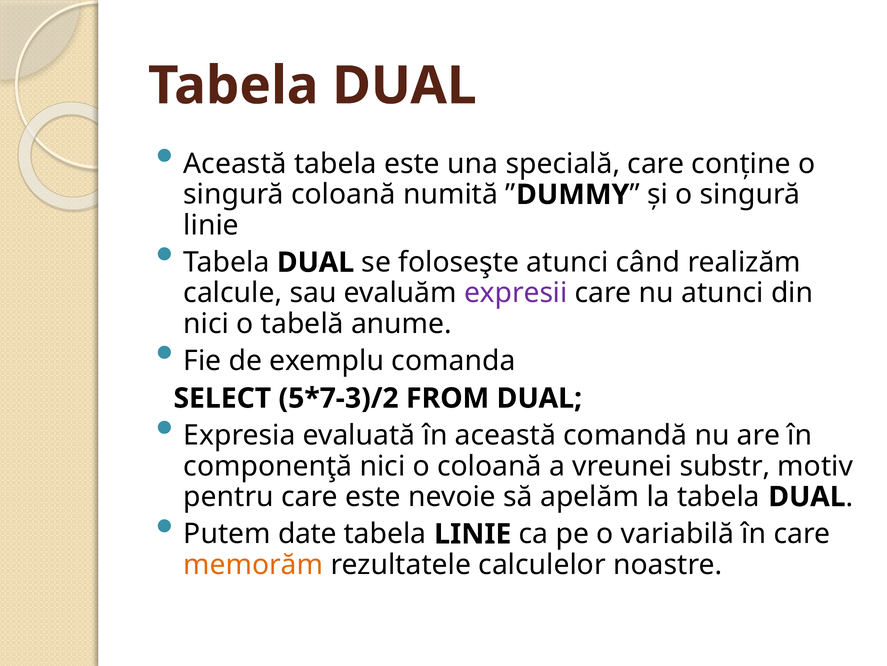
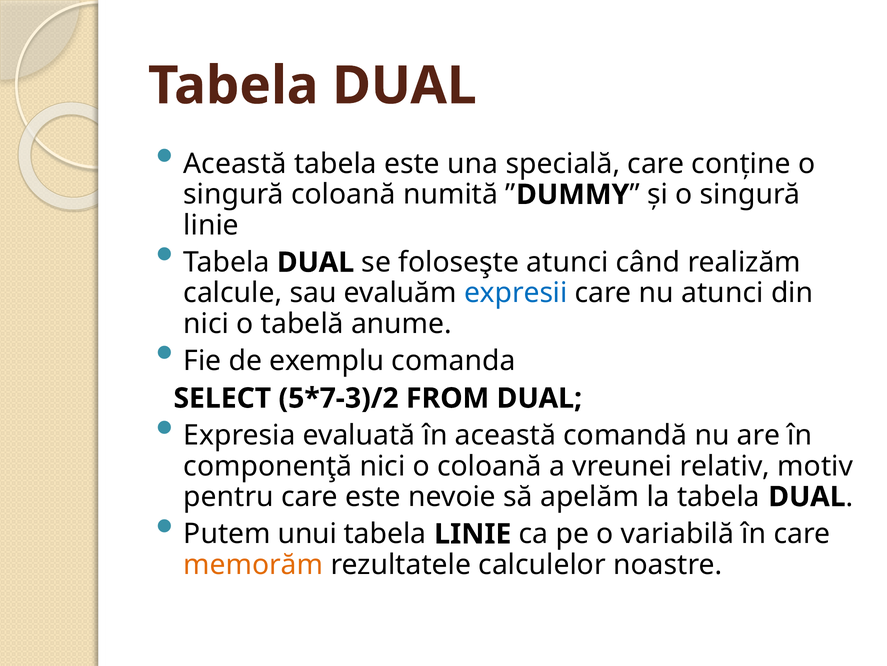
expresii colour: purple -> blue
substr: substr -> relativ
date: date -> unui
